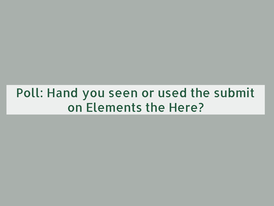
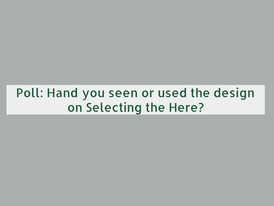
submit: submit -> design
Elements: Elements -> Selecting
